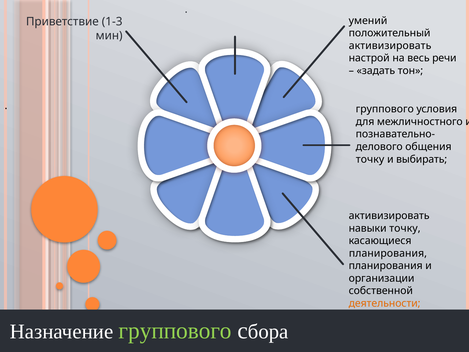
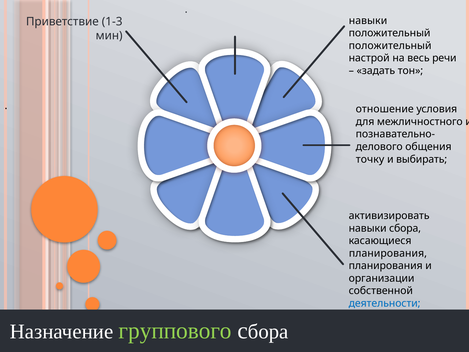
умений at (368, 21): умений -> навыки
активизировать at (390, 46): активизировать -> положительный
группового at (385, 109): группового -> отношение
навыки точку: точку -> сбора
деятельности colour: orange -> blue
